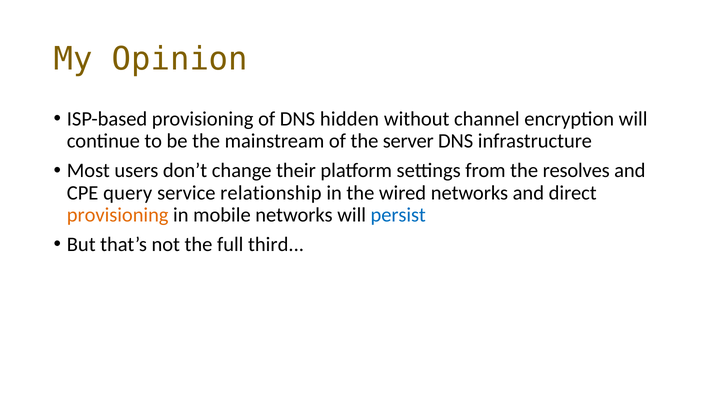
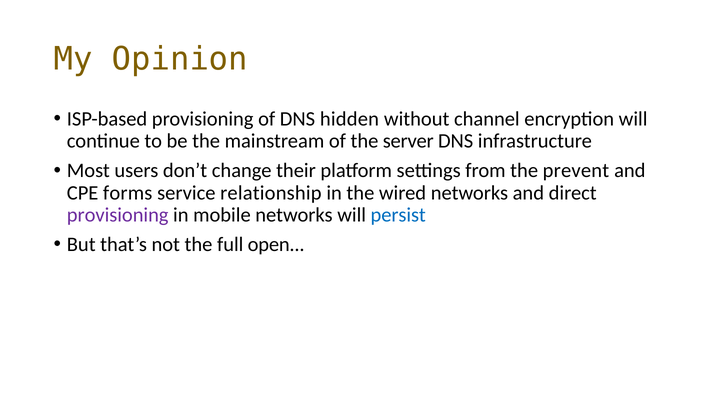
resolves: resolves -> prevent
query: query -> forms
provisioning at (118, 215) colour: orange -> purple
third: third -> open
